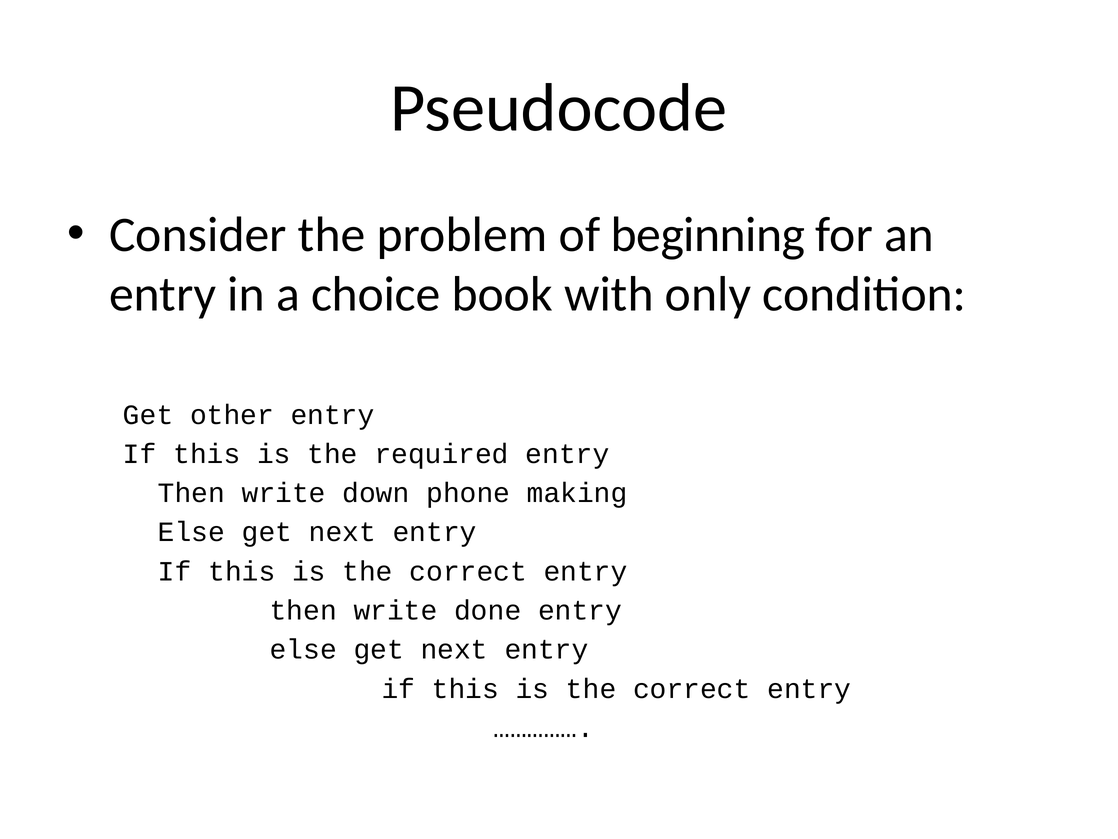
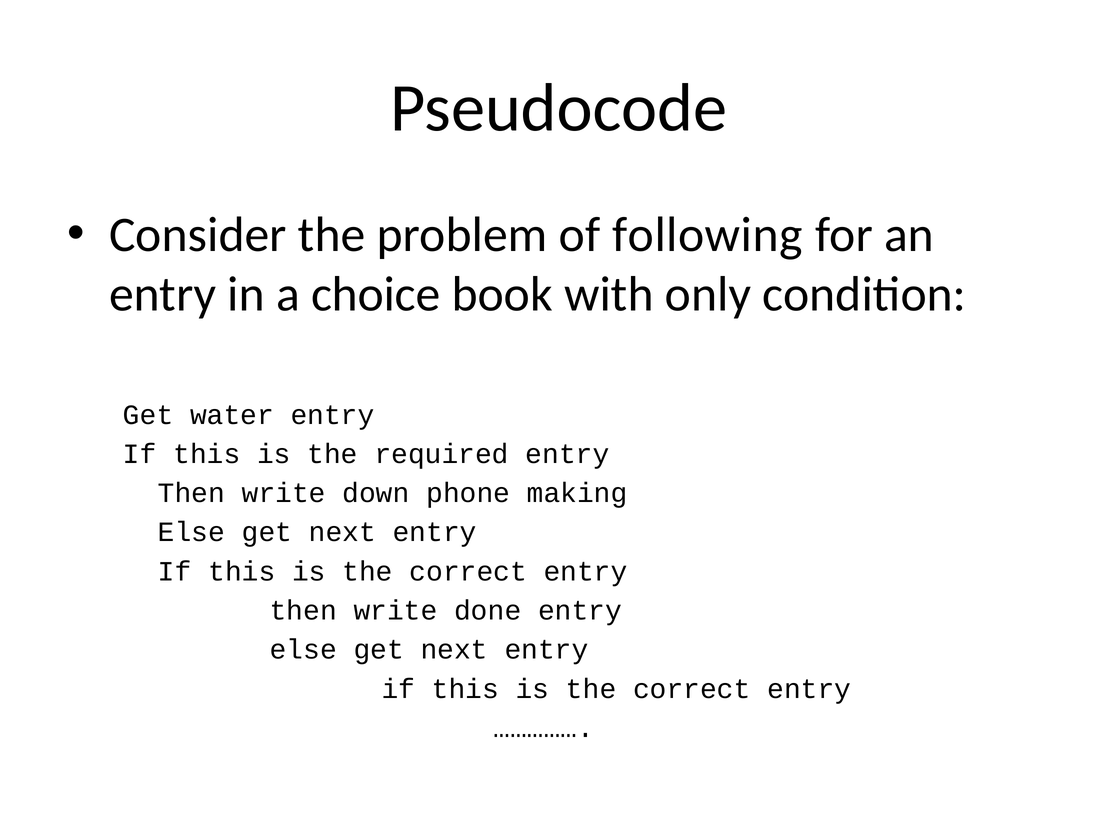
beginning: beginning -> following
other: other -> water
